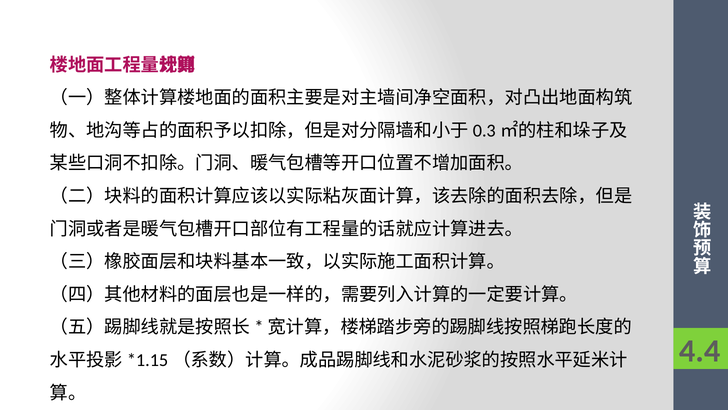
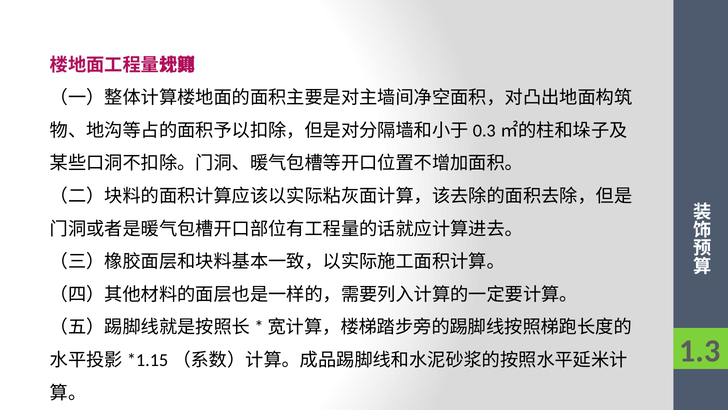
4.4: 4.4 -> 1.3
